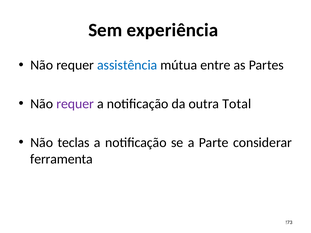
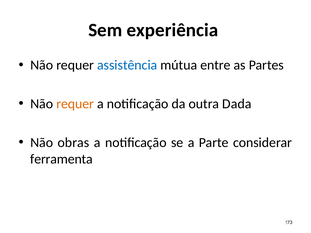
requer at (75, 104) colour: purple -> orange
Total: Total -> Dada
teclas: teclas -> obras
